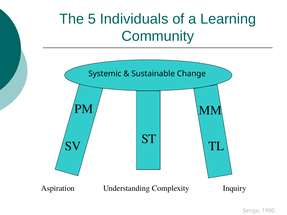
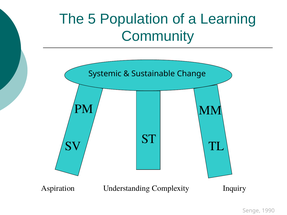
Individuals: Individuals -> Population
